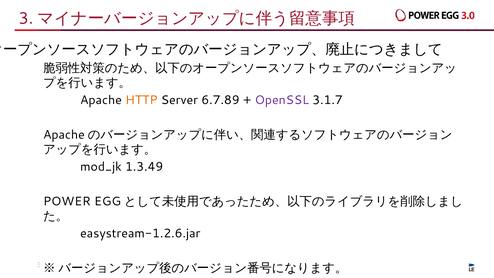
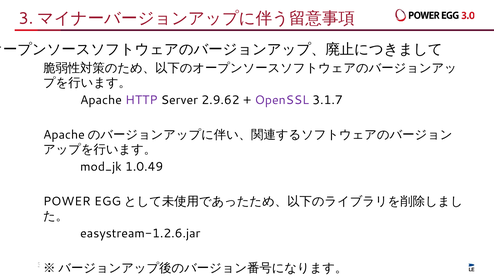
HTTP colour: orange -> purple
6.7.89: 6.7.89 -> 2.9.62
1.3.49: 1.3.49 -> 1.0.49
